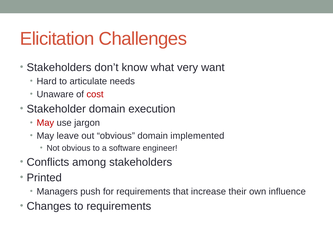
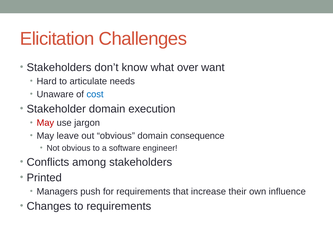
very: very -> over
cost colour: red -> blue
implemented: implemented -> consequence
